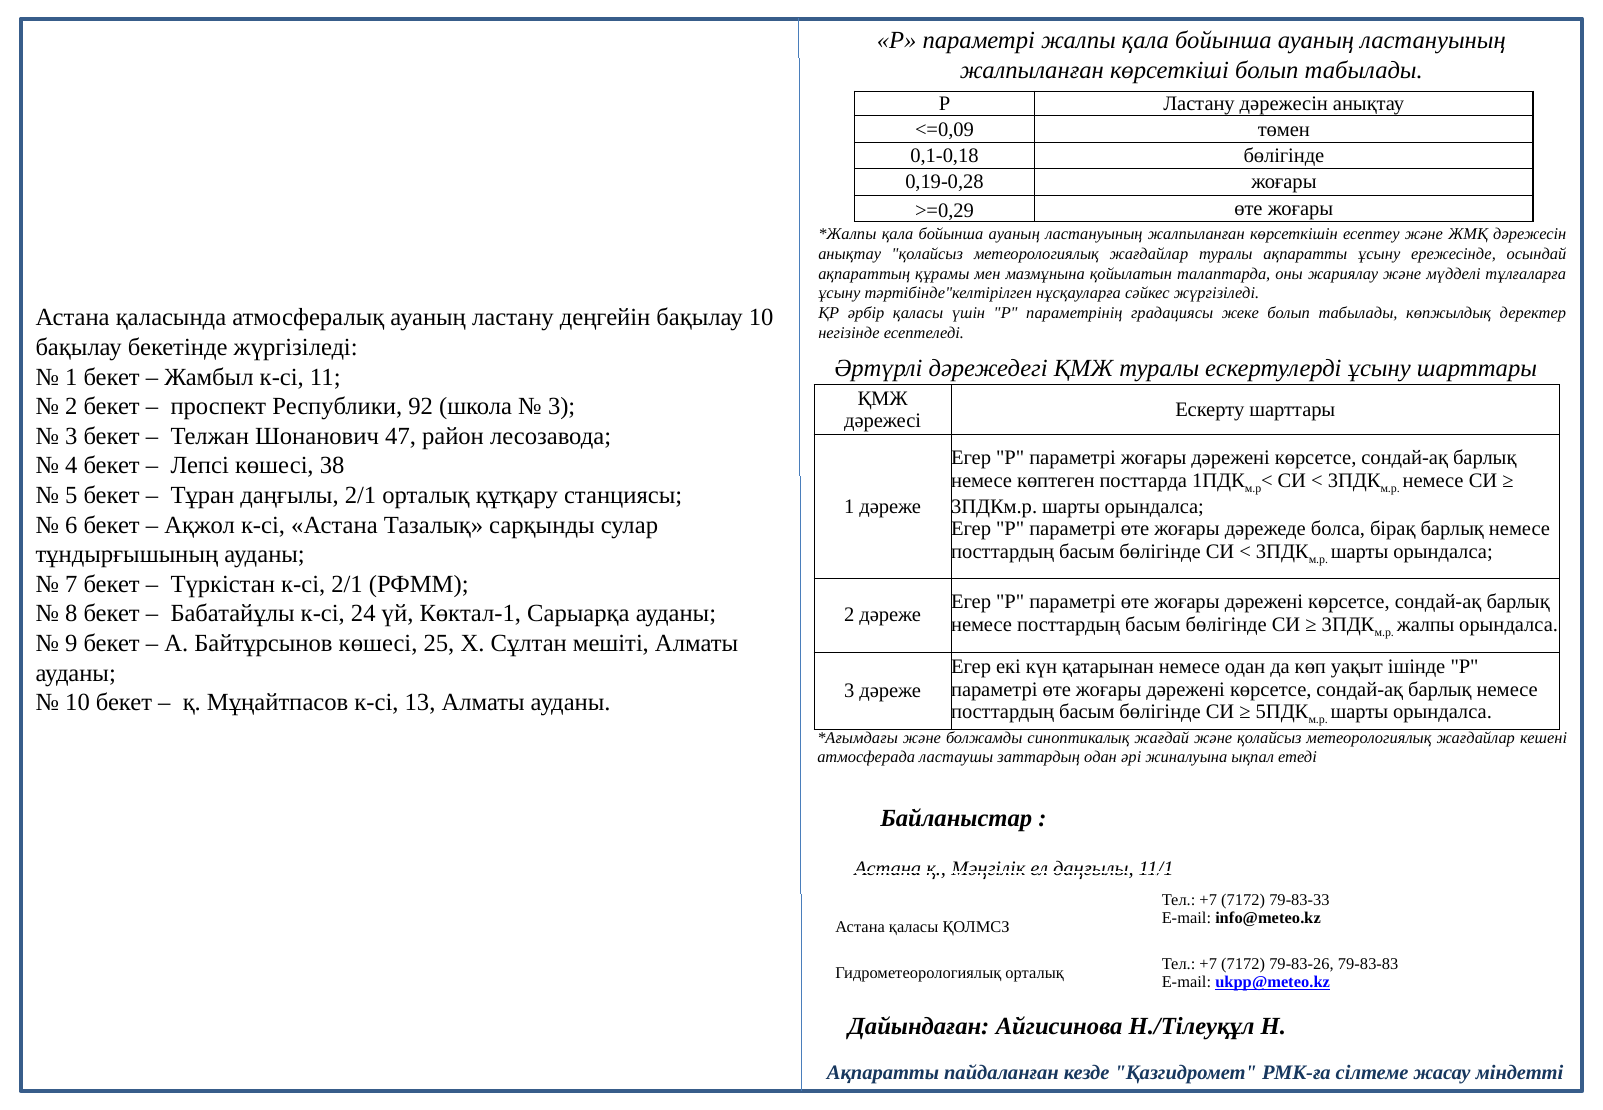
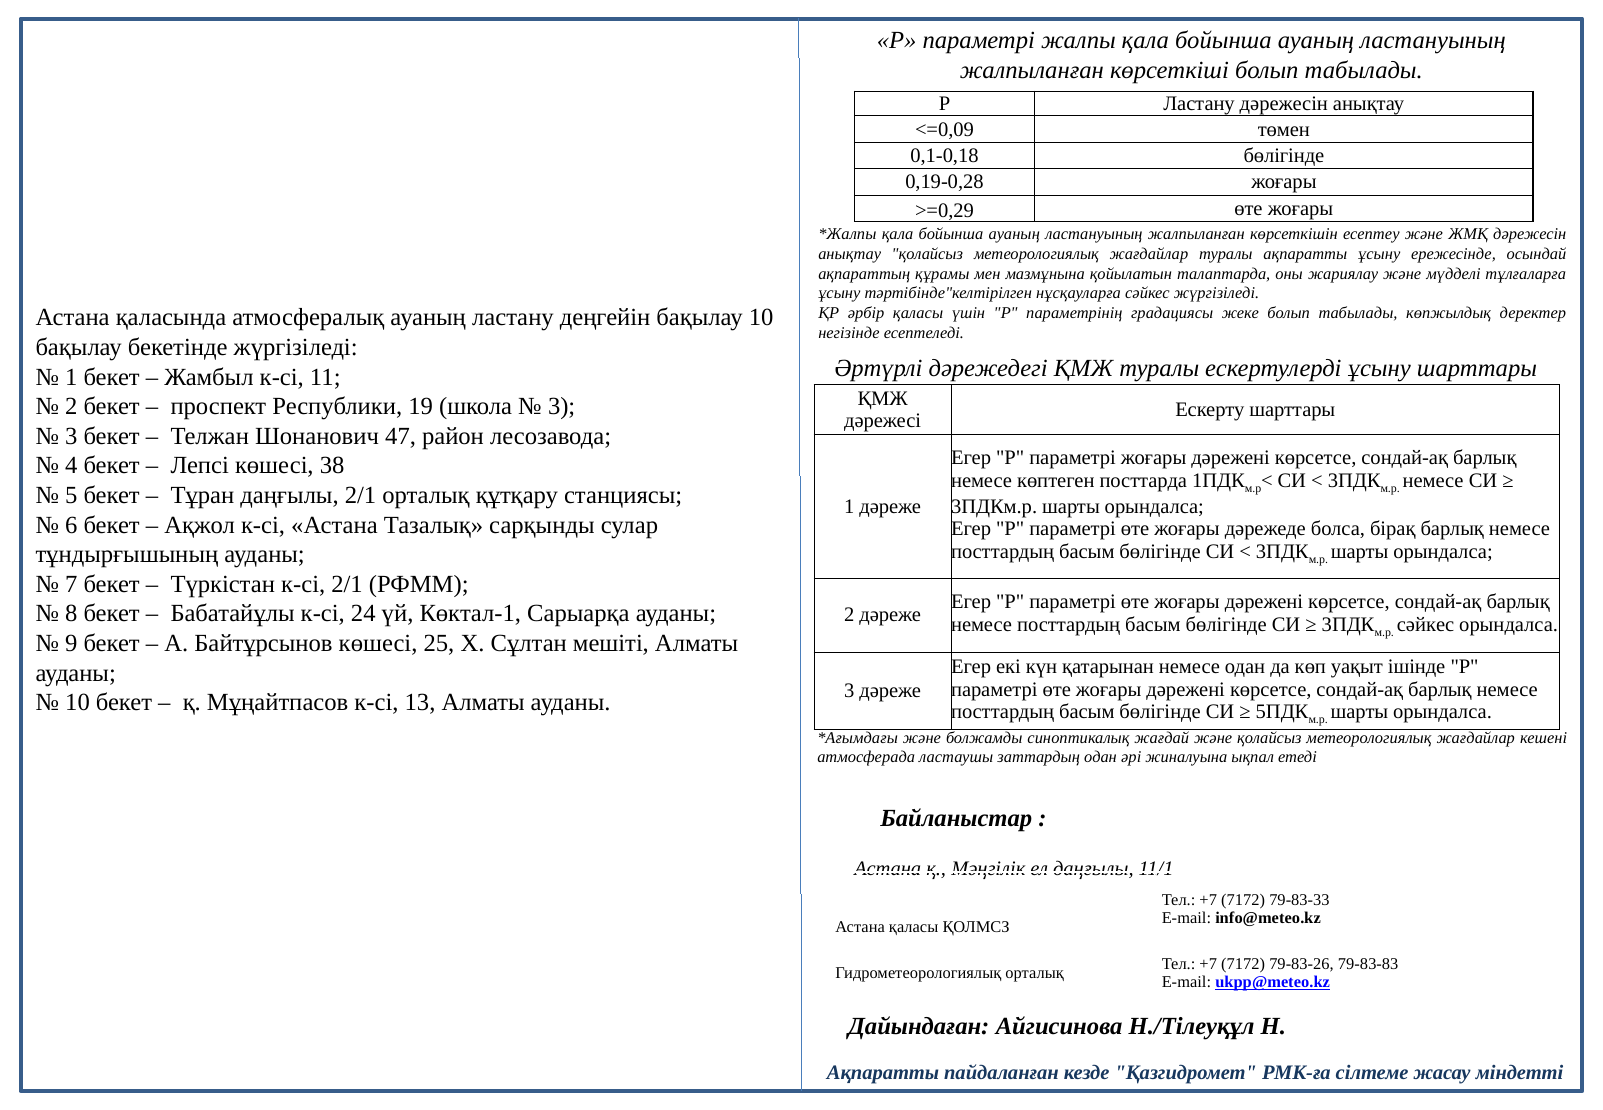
92: 92 -> 19
жалпы at (1426, 625): жалпы -> сәйкес
